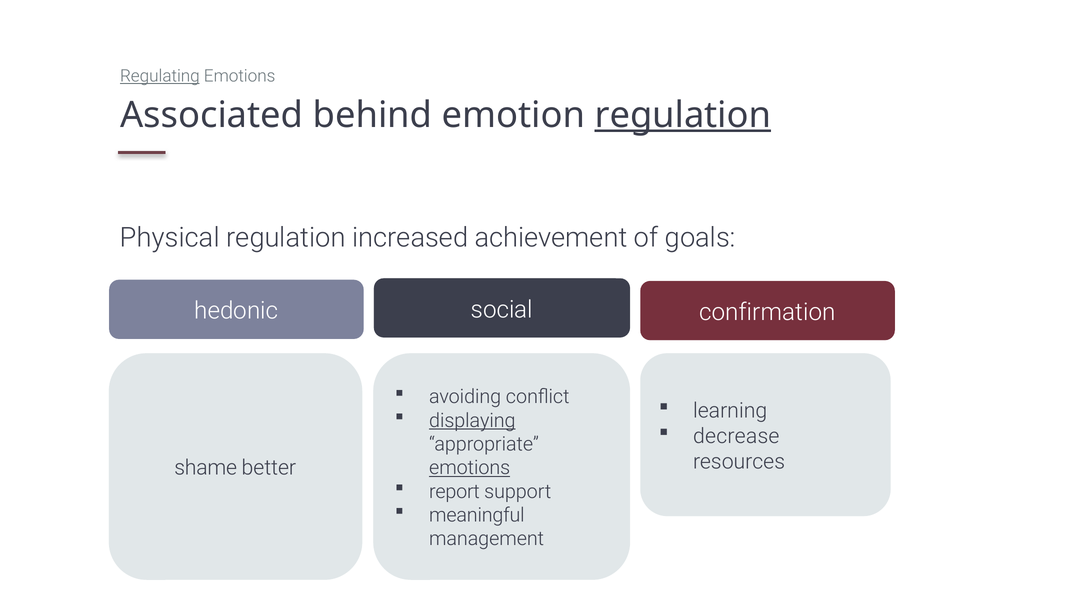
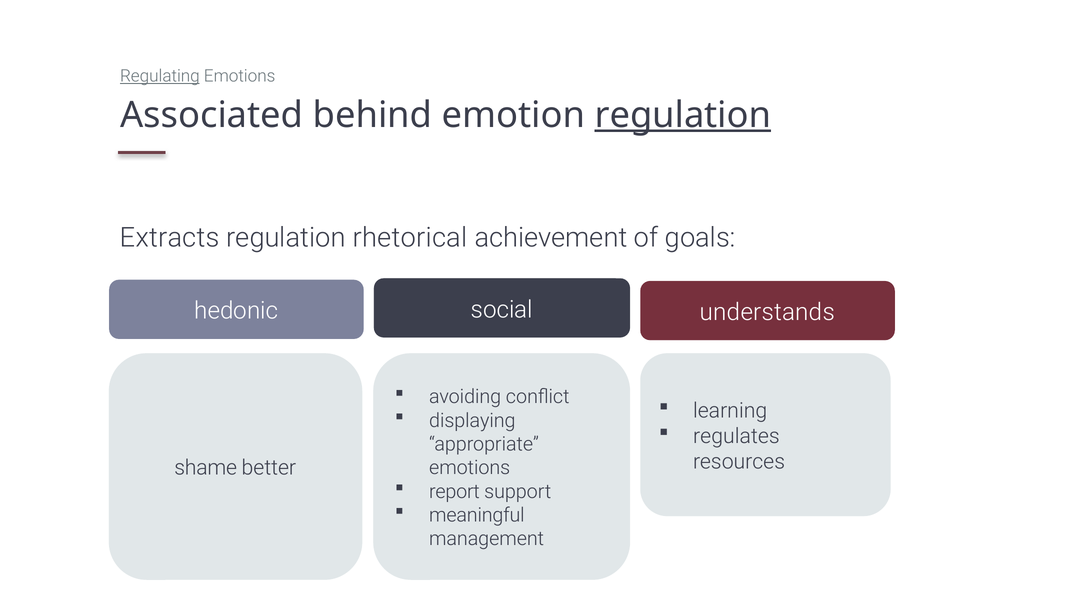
Physical: Physical -> Extracts
increased: increased -> rhetorical
confirmation: confirmation -> understands
displaying underline: present -> none
decrease: decrease -> regulates
emotions at (470, 468) underline: present -> none
